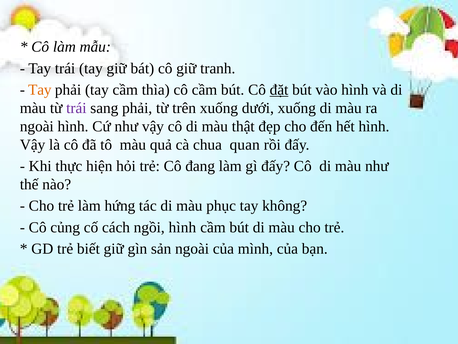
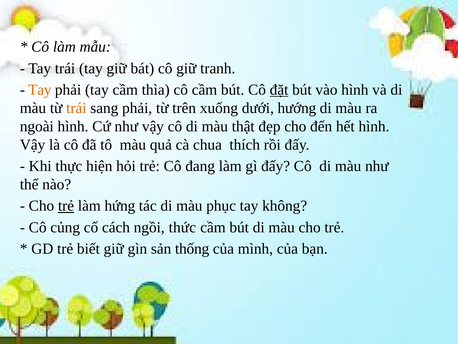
trái at (76, 108) colour: purple -> orange
dưới xuống: xuống -> hướng
quan: quan -> thích
trẻ at (66, 206) underline: none -> present
ngồi hình: hình -> thức
sản ngoài: ngoài -> thống
